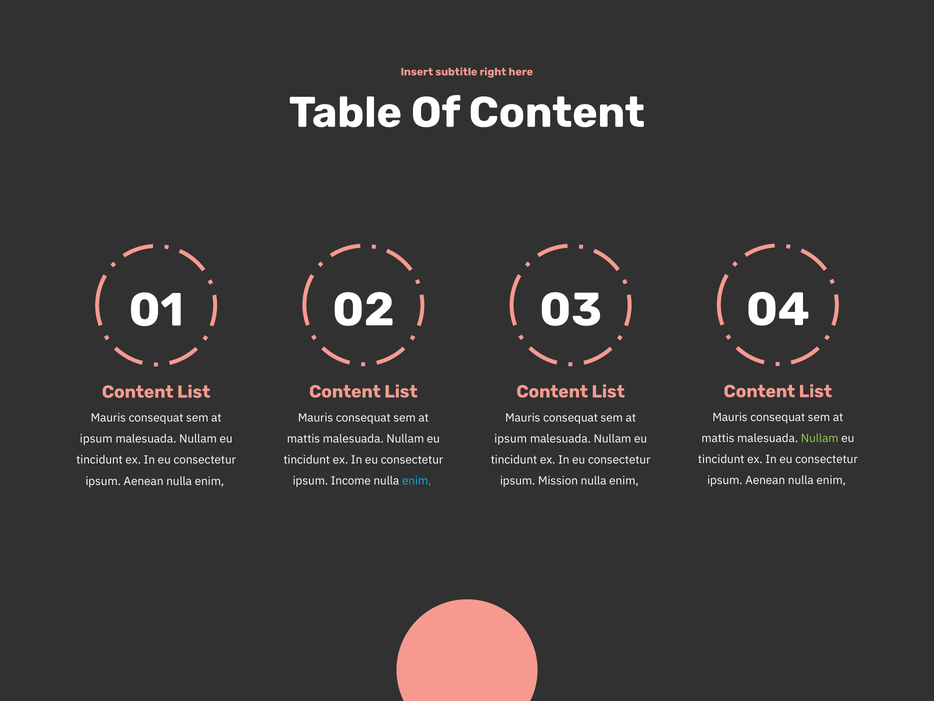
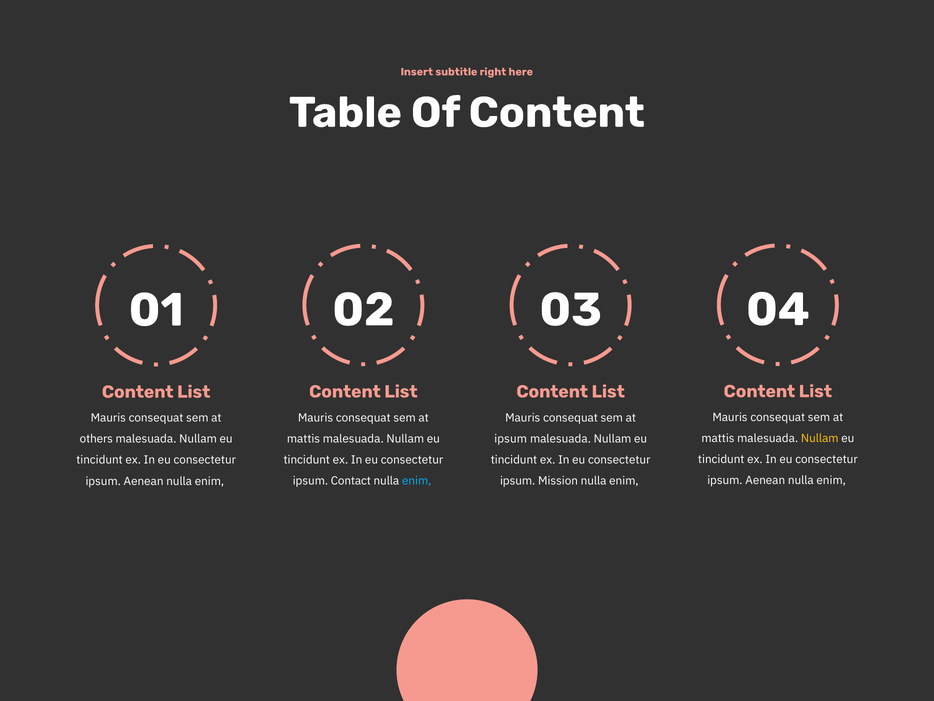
Nullam at (820, 438) colour: light green -> yellow
ipsum at (96, 439): ipsum -> others
Income: Income -> Contact
